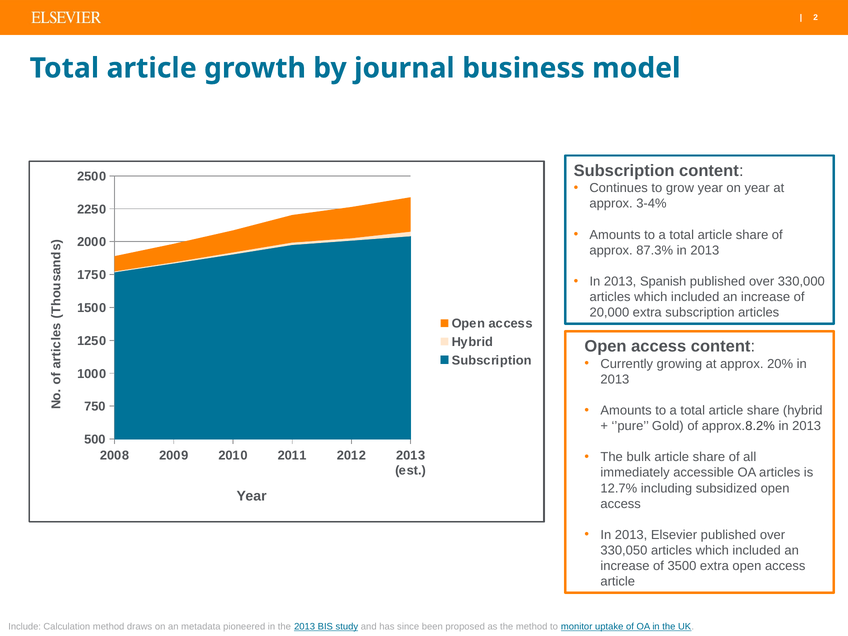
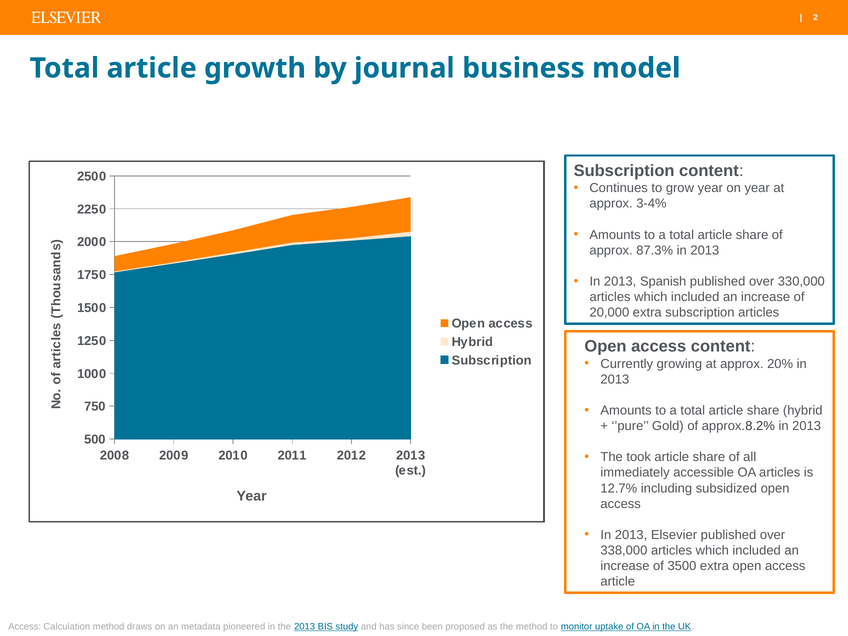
bulk: bulk -> took
330,050: 330,050 -> 338,000
Include at (25, 626): Include -> Access
